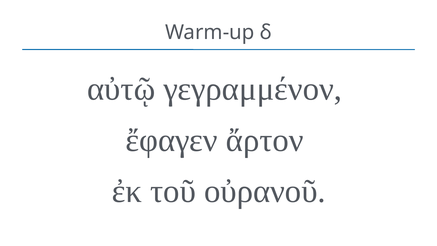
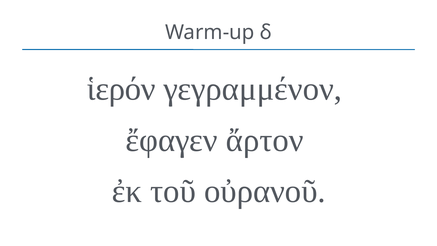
αὐτῷ: αὐτῷ -> ἱερόν
